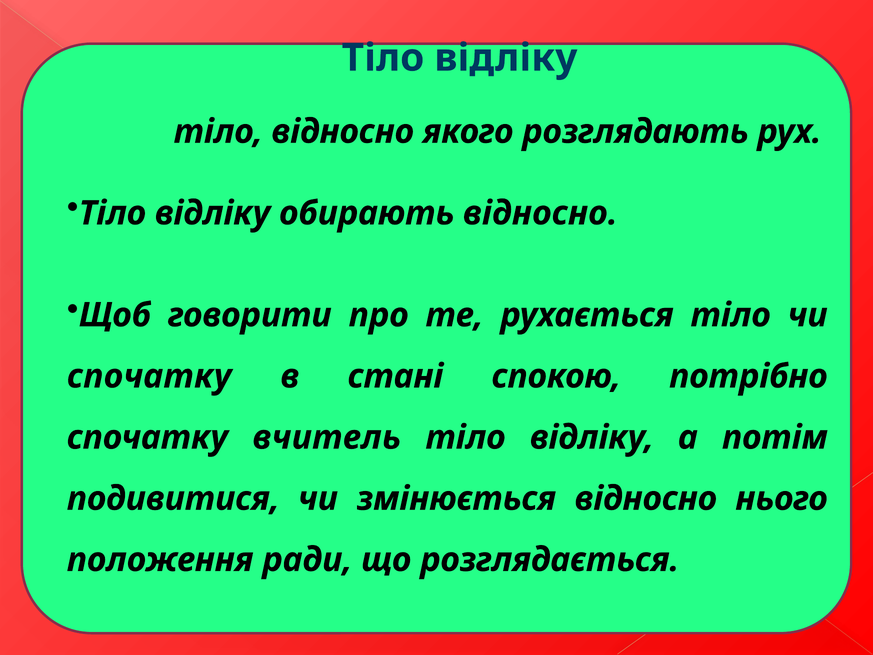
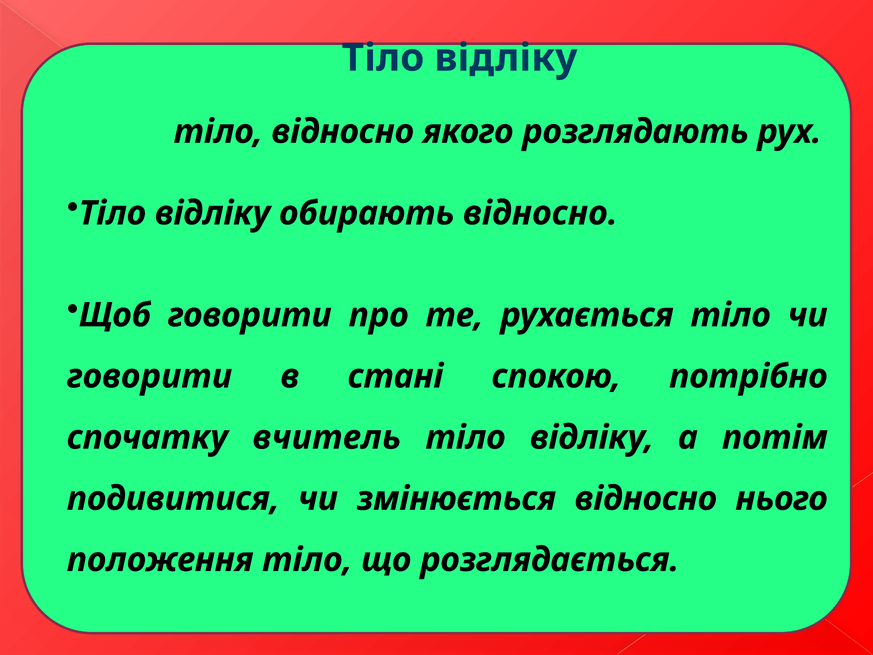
спочатку at (149, 376): спочатку -> говорити
положення ради: ради -> тіло
